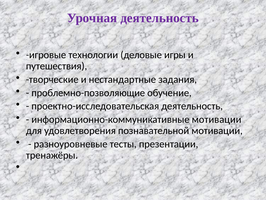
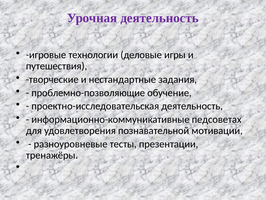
информационно-коммуникативные мотивации: мотивации -> педсоветах
